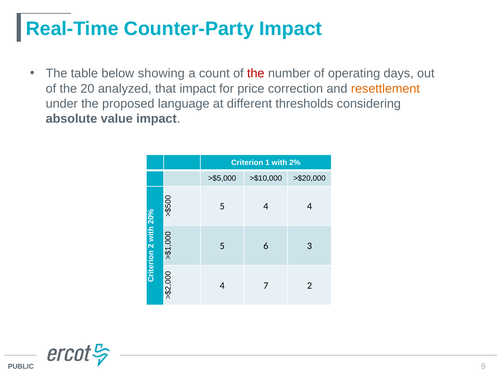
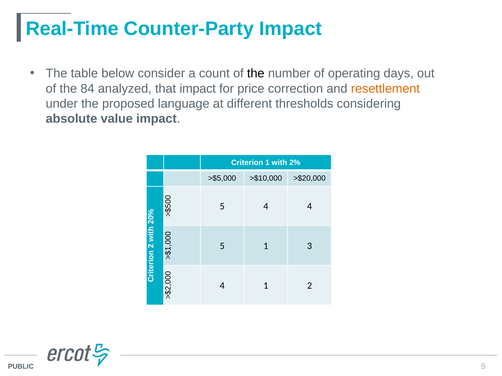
showing: showing -> consider
the at (256, 74) colour: red -> black
20: 20 -> 84
5 6: 6 -> 1
4 7: 7 -> 1
